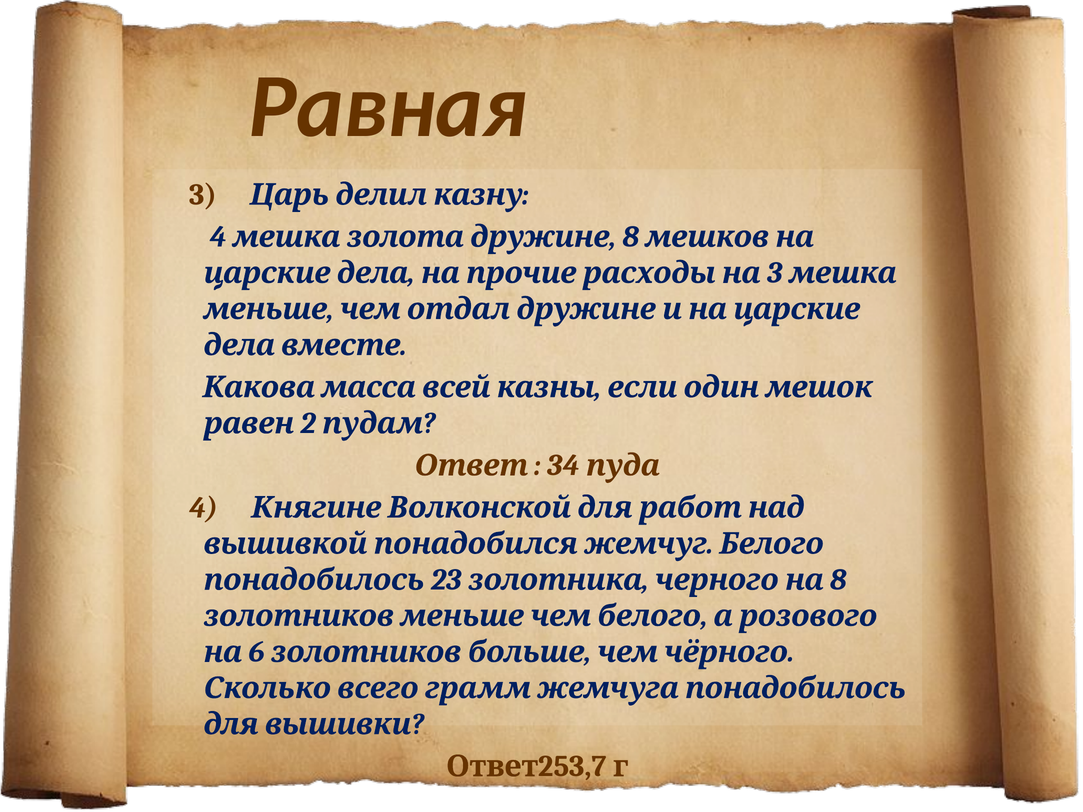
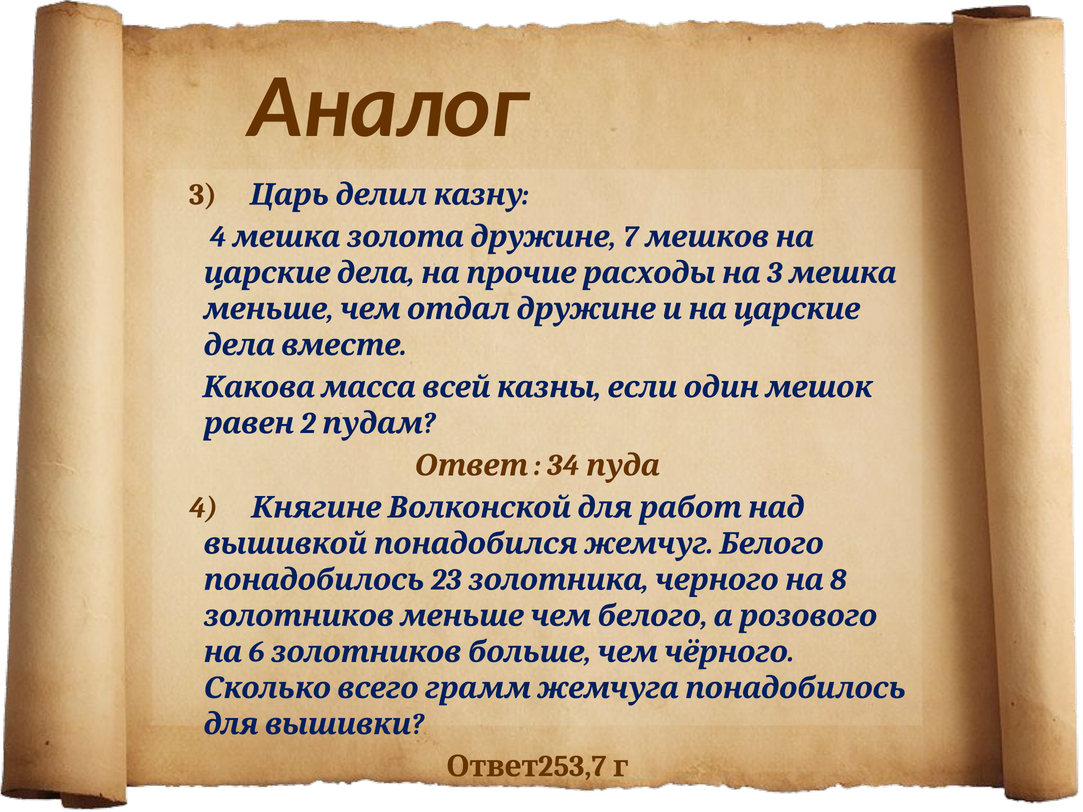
Равная: Равная -> Аналог
8 at (631, 237): 8 -> 7
